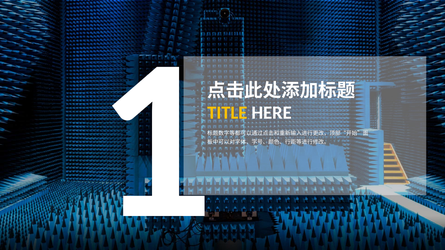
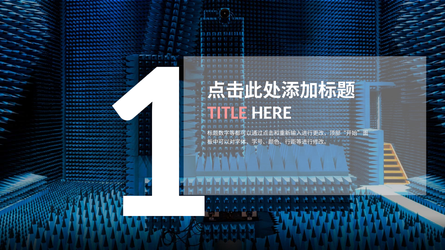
TITLE colour: yellow -> pink
